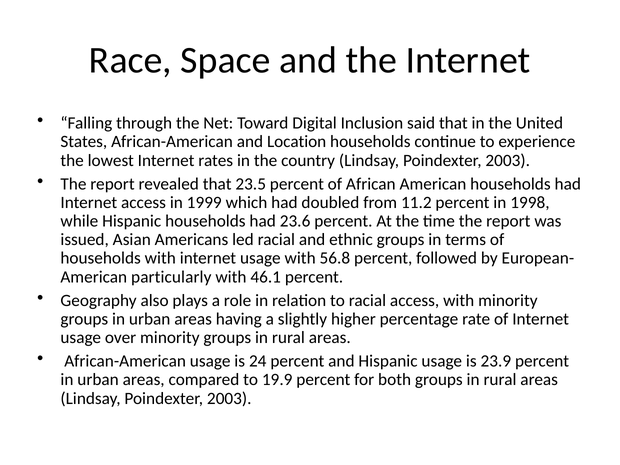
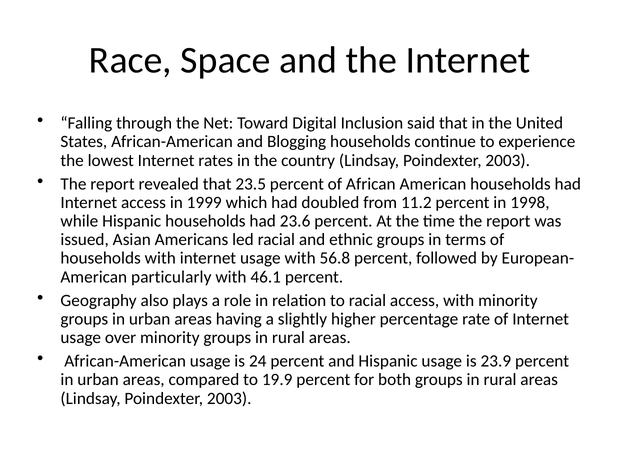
Location: Location -> Blogging
